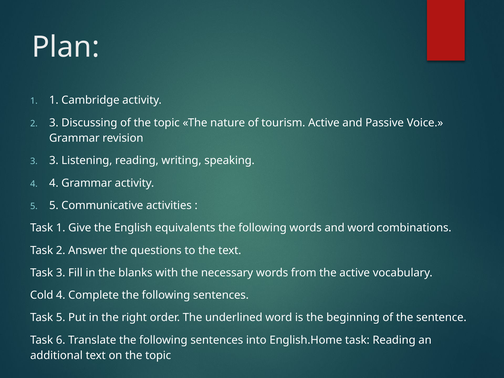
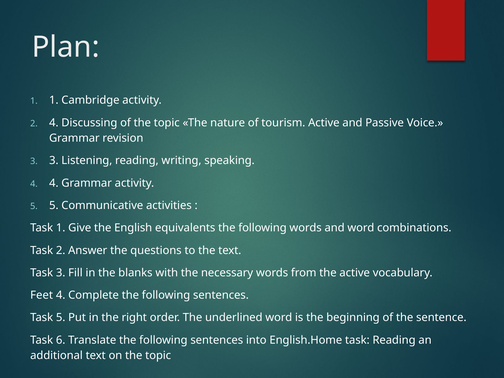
2 3: 3 -> 4
Cold: Cold -> Feet
